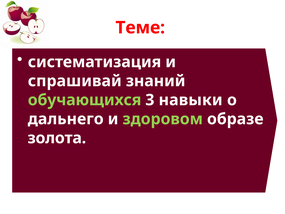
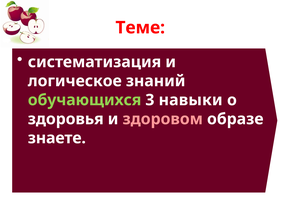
спрашивай: спрашивай -> логическое
дальнего: дальнего -> здоровья
здоровом colour: light green -> pink
золота: золота -> знаете
